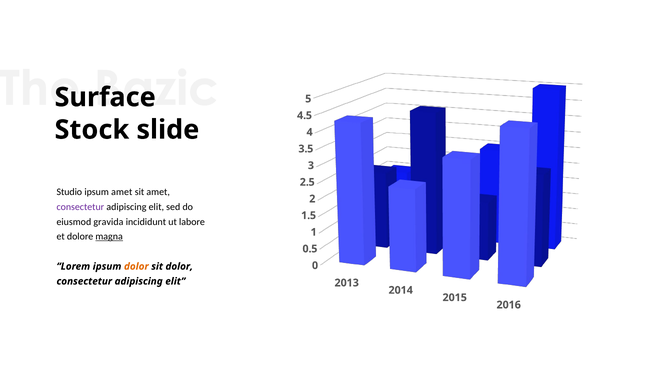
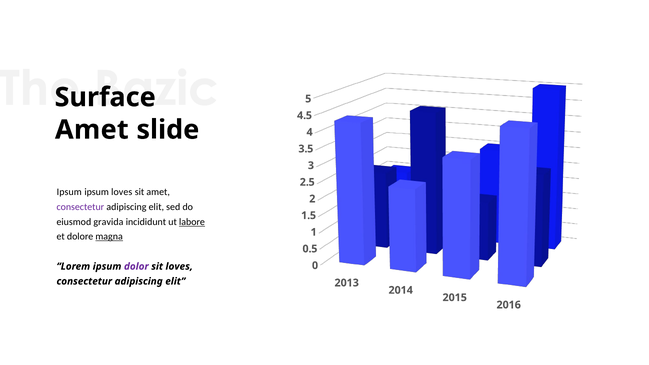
Stock at (92, 130): Stock -> Amet
Studio at (69, 192): Studio -> Ipsum
ipsum amet: amet -> loves
labore underline: none -> present
dolor at (136, 266) colour: orange -> purple
sit dolor: dolor -> loves
